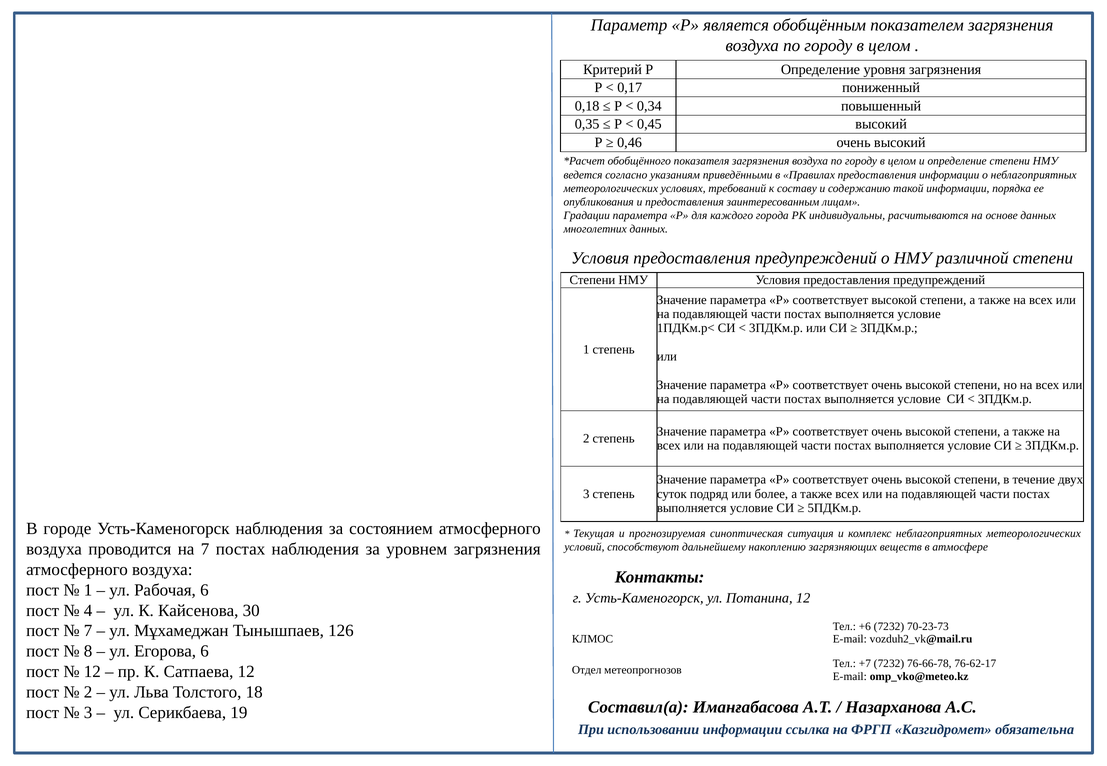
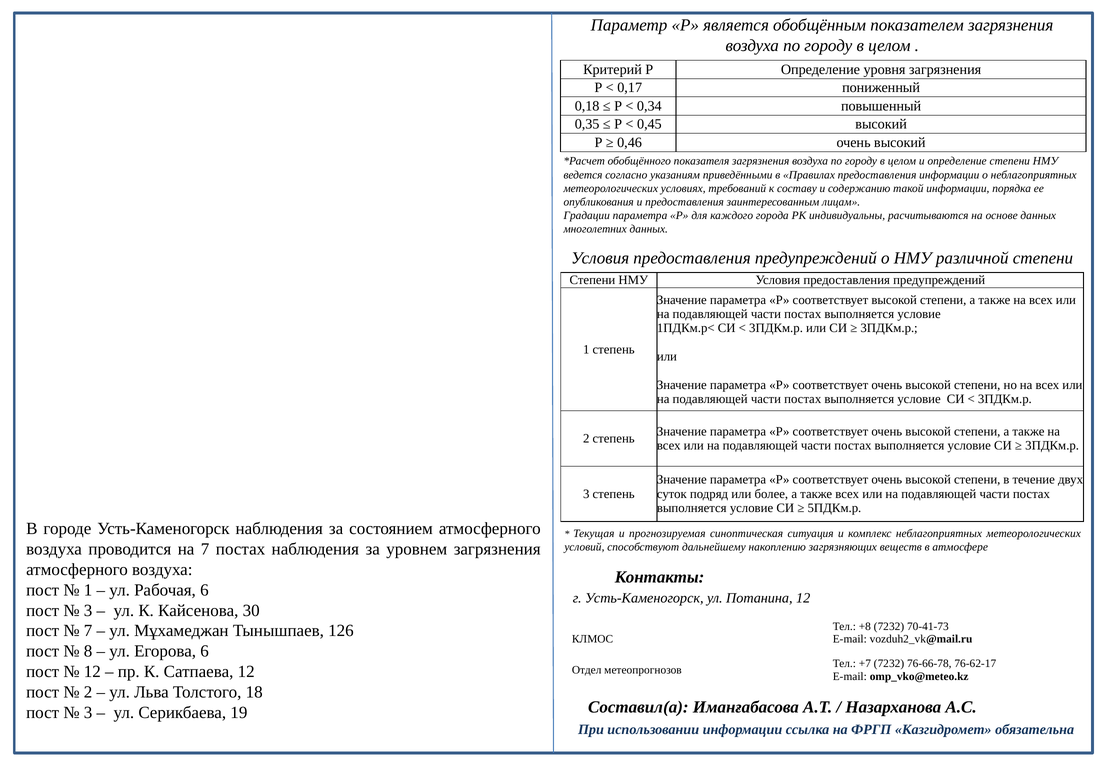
4 at (88, 611): 4 -> 3
+6: +6 -> +8
70-23-73: 70-23-73 -> 70-41-73
